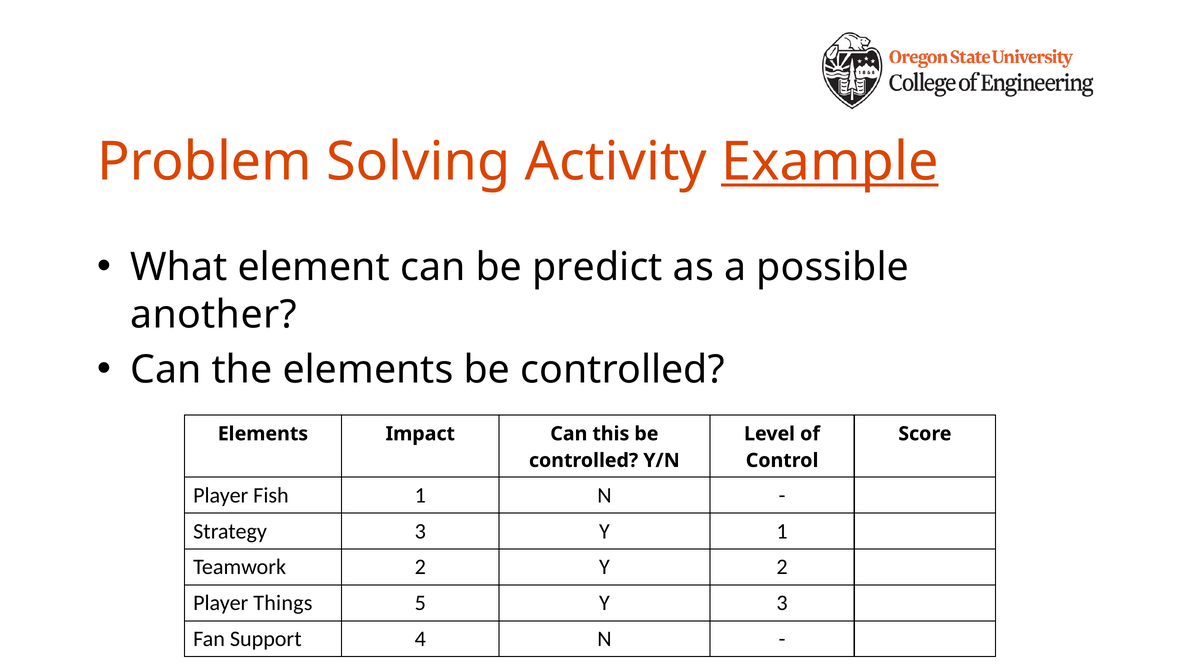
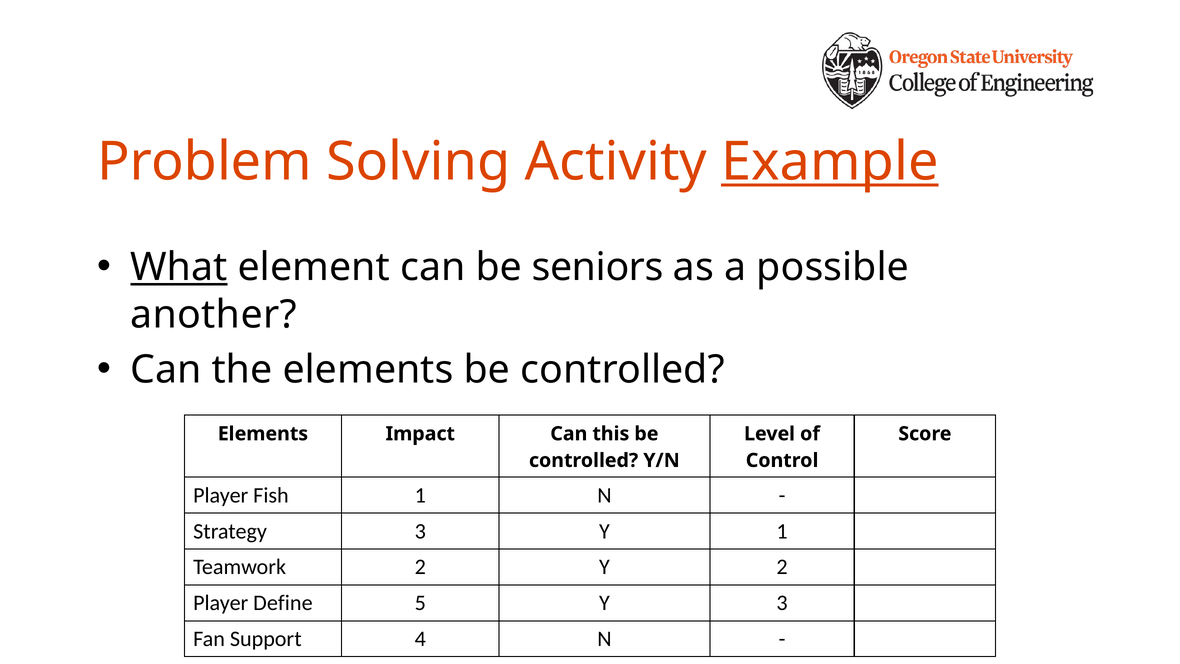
What underline: none -> present
predict: predict -> seniors
Things: Things -> Define
